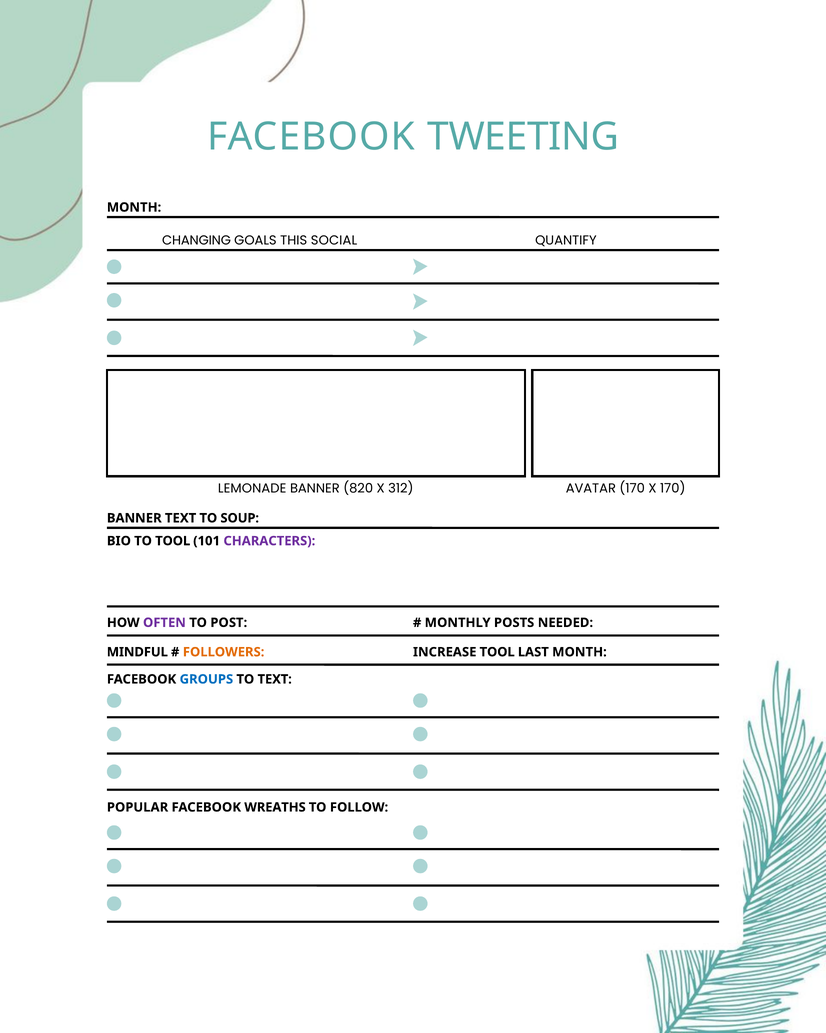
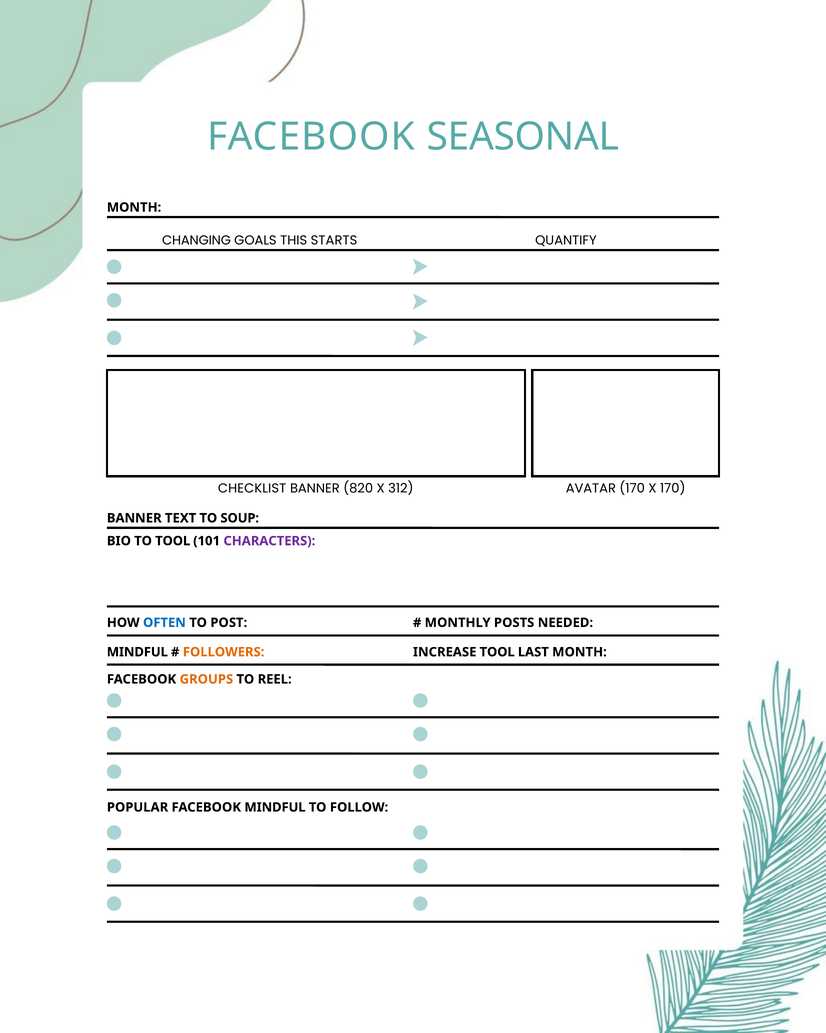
TWEETING: TWEETING -> SEASONAL
SOCIAL: SOCIAL -> STARTS
LEMONADE: LEMONADE -> CHECKLIST
OFTEN colour: purple -> blue
GROUPS colour: blue -> orange
TO TEXT: TEXT -> REEL
FACEBOOK WREATHS: WREATHS -> MINDFUL
